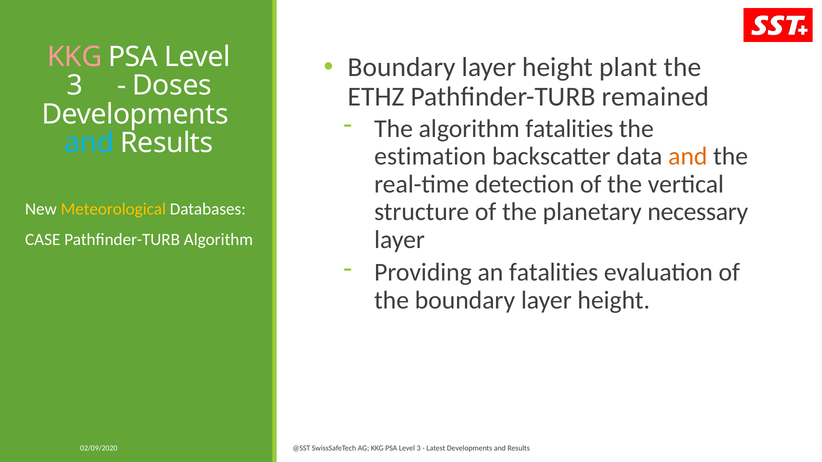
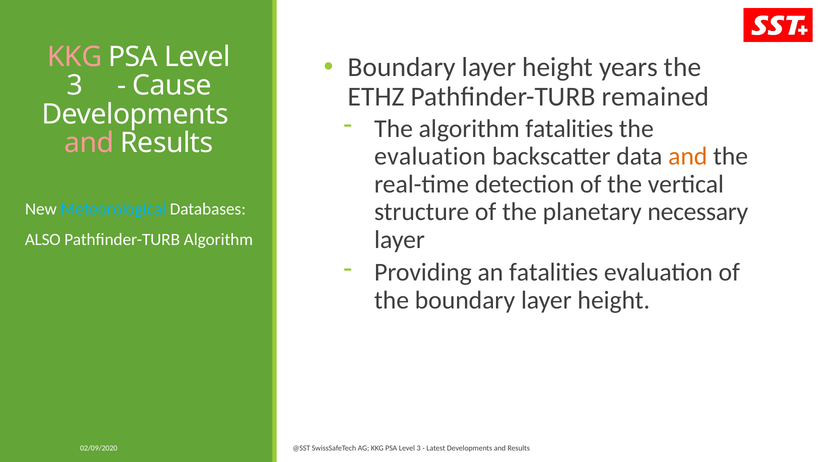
plant: plant -> years
Doses: Doses -> Cause
and at (89, 143) colour: light blue -> pink
estimation at (430, 157): estimation -> evaluation
Meteorological colour: yellow -> light blue
CASE: CASE -> ALSO
